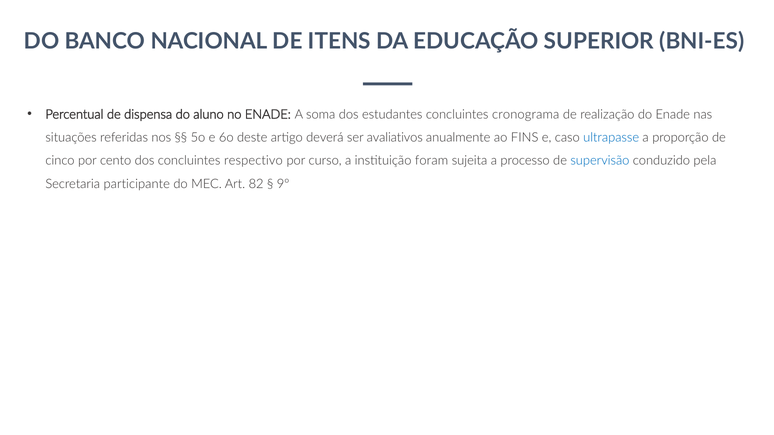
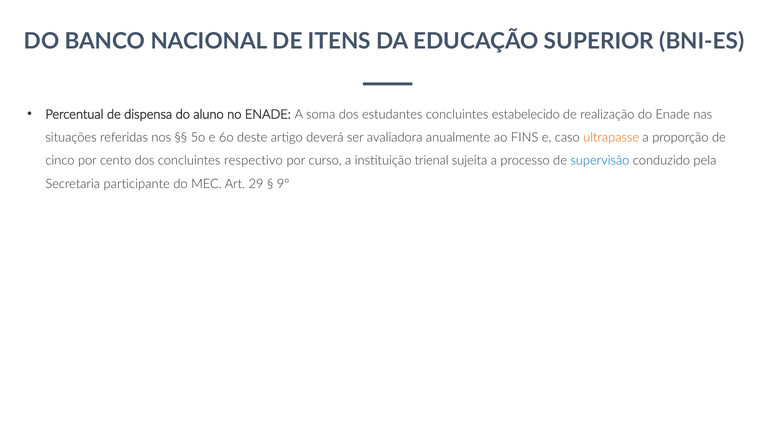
cronograma: cronograma -> estabelecido
avaliativos: avaliativos -> avaliadora
ultrapasse colour: blue -> orange
foram: foram -> trienal
82: 82 -> 29
